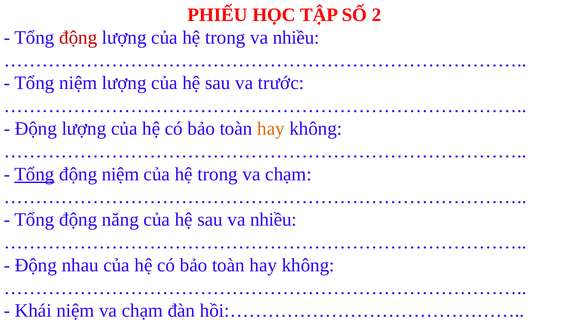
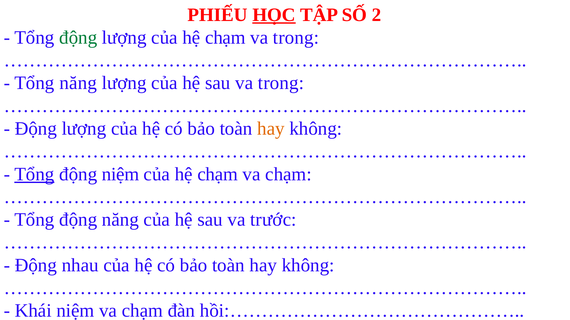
HỌC underline: none -> present
động at (78, 38) colour: red -> green
lượng của hệ trong: trong -> chạm
nhiều at (296, 38): nhiều -> trong
Tổng niệm: niệm -> năng
sau va trước: trước -> trong
trong at (218, 174): trong -> chạm
sau va nhiều: nhiều -> trước
